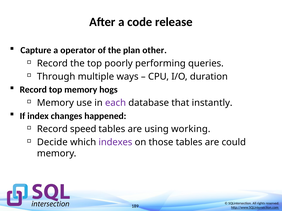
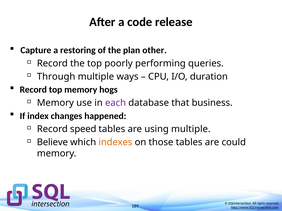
operator: operator -> restoring
instantly: instantly -> business
using working: working -> multiple
Decide: Decide -> Believe
indexes colour: purple -> orange
